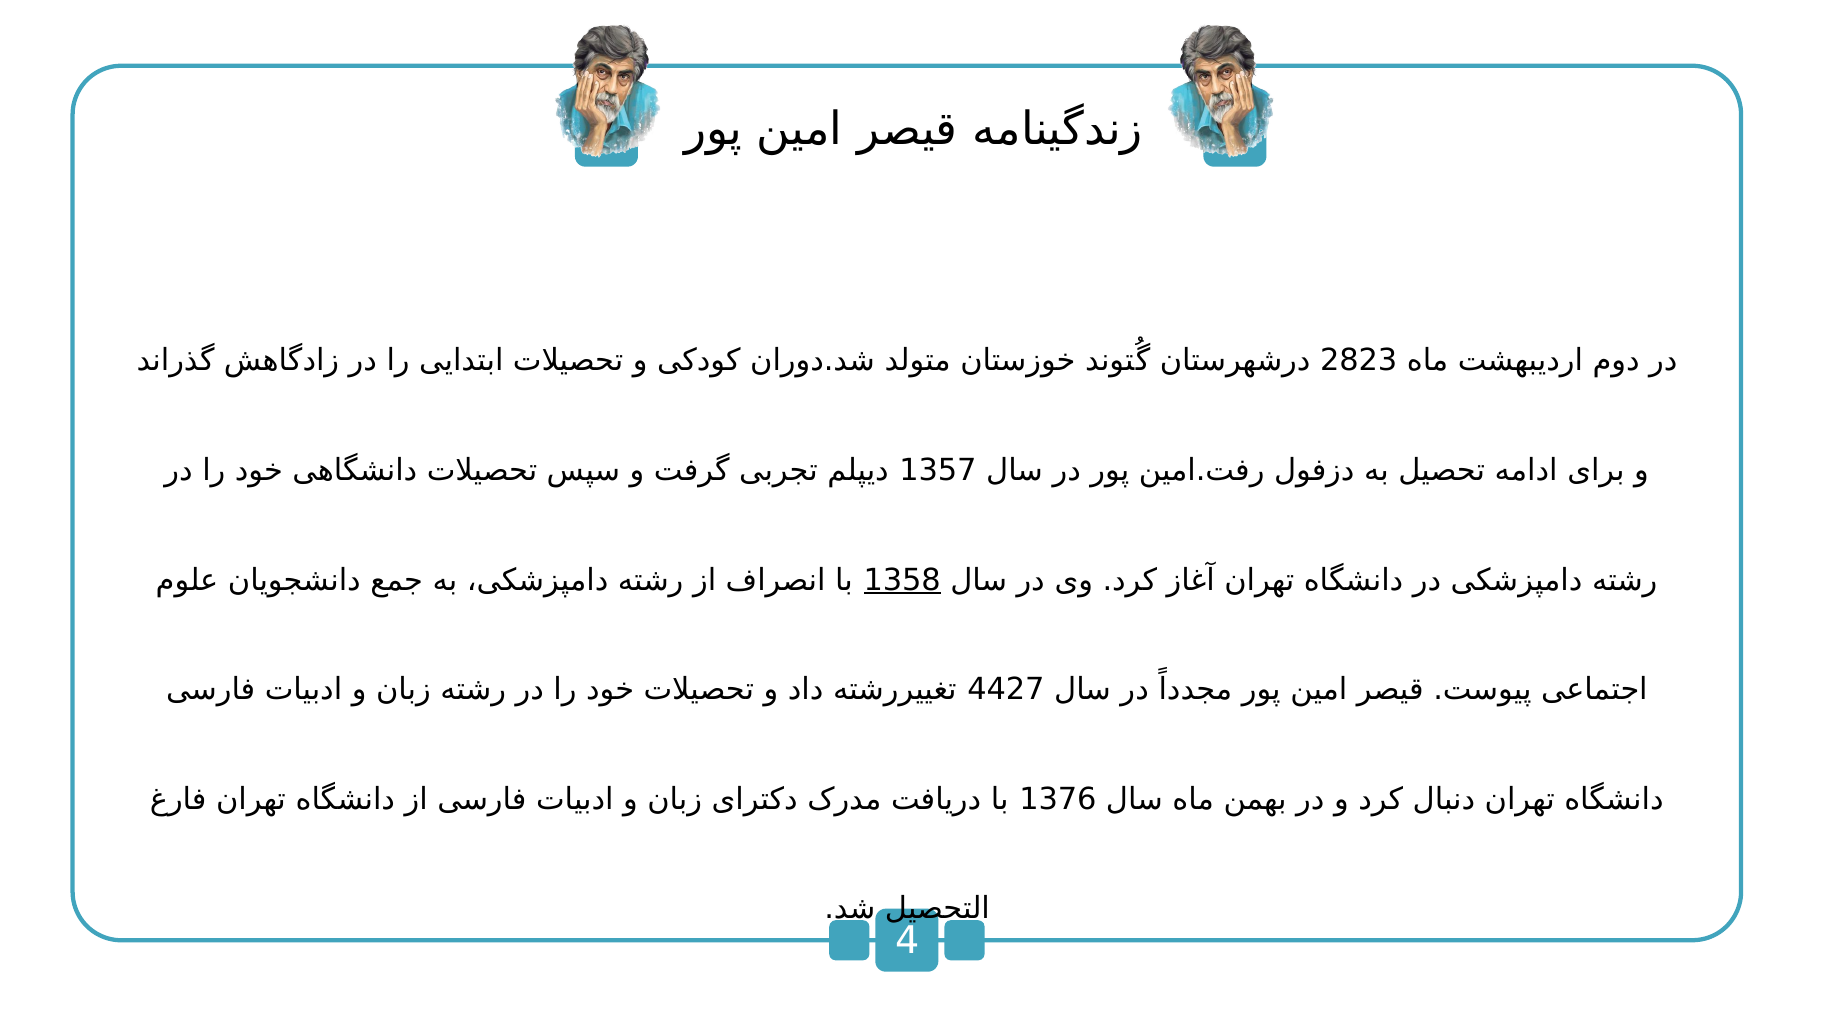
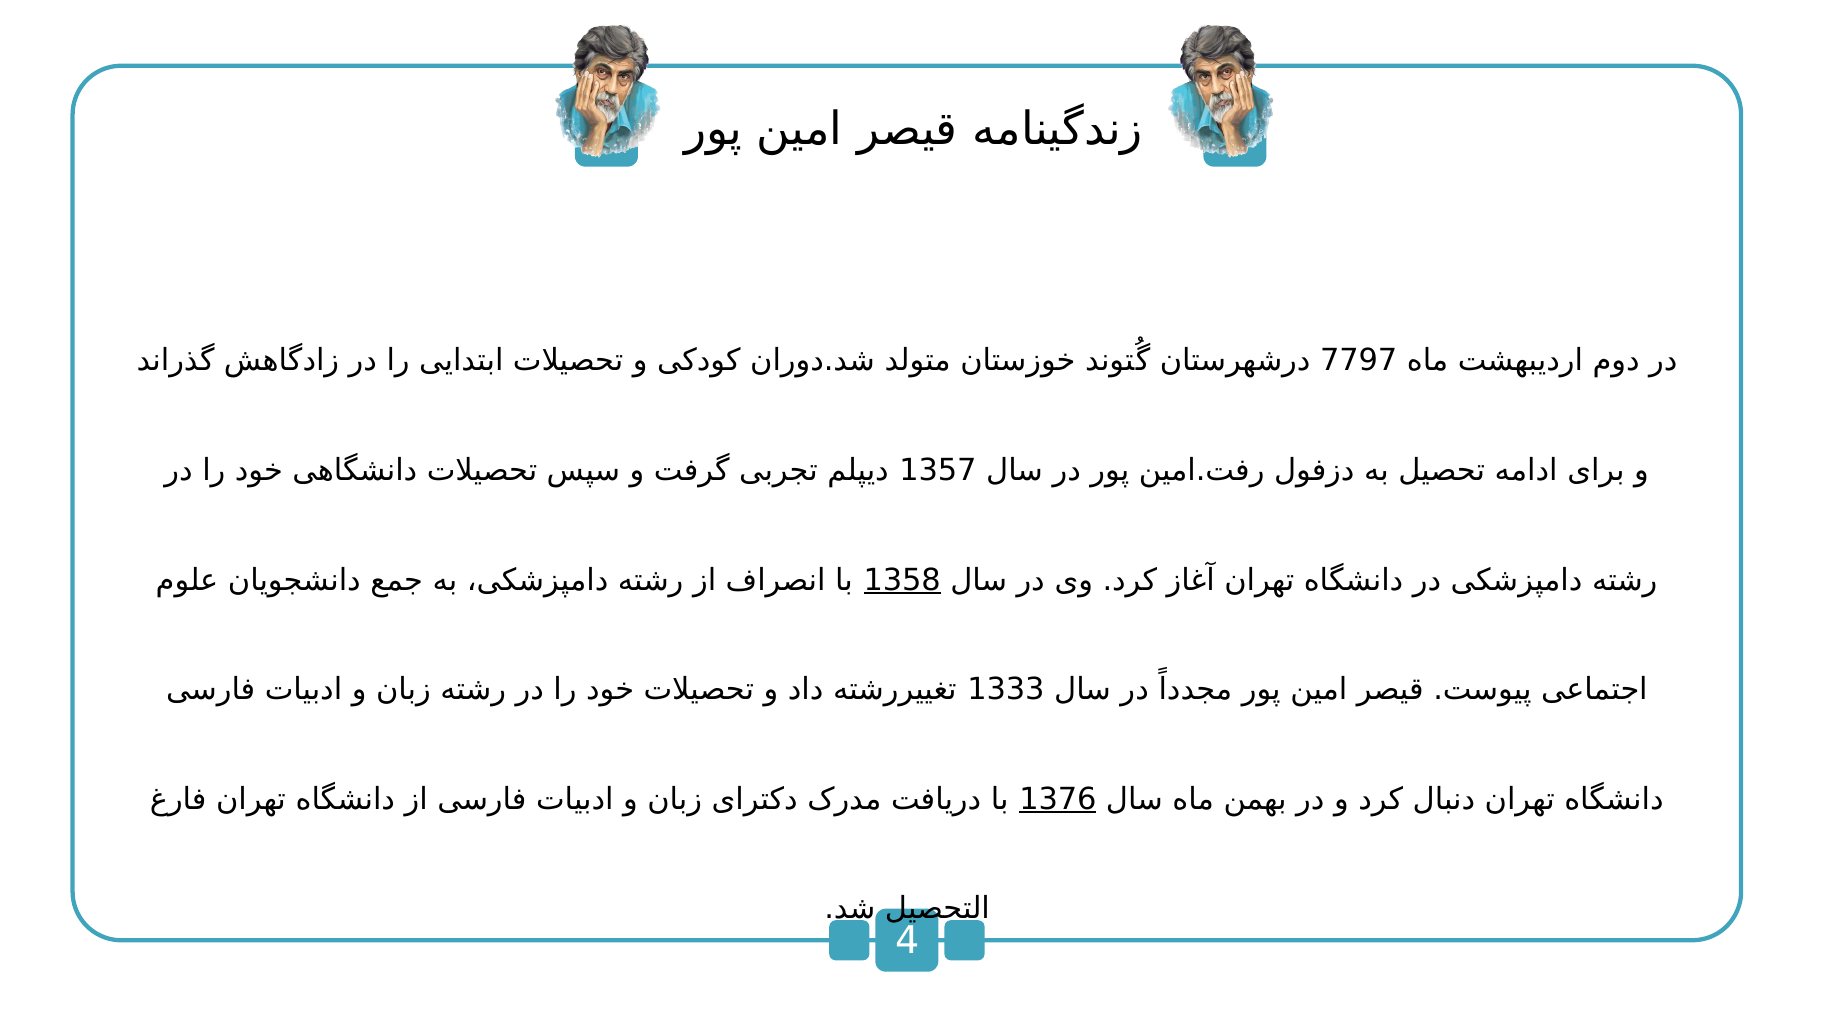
2823: 2823 -> 7797
4427: 4427 -> 1333
1376 underline: none -> present
